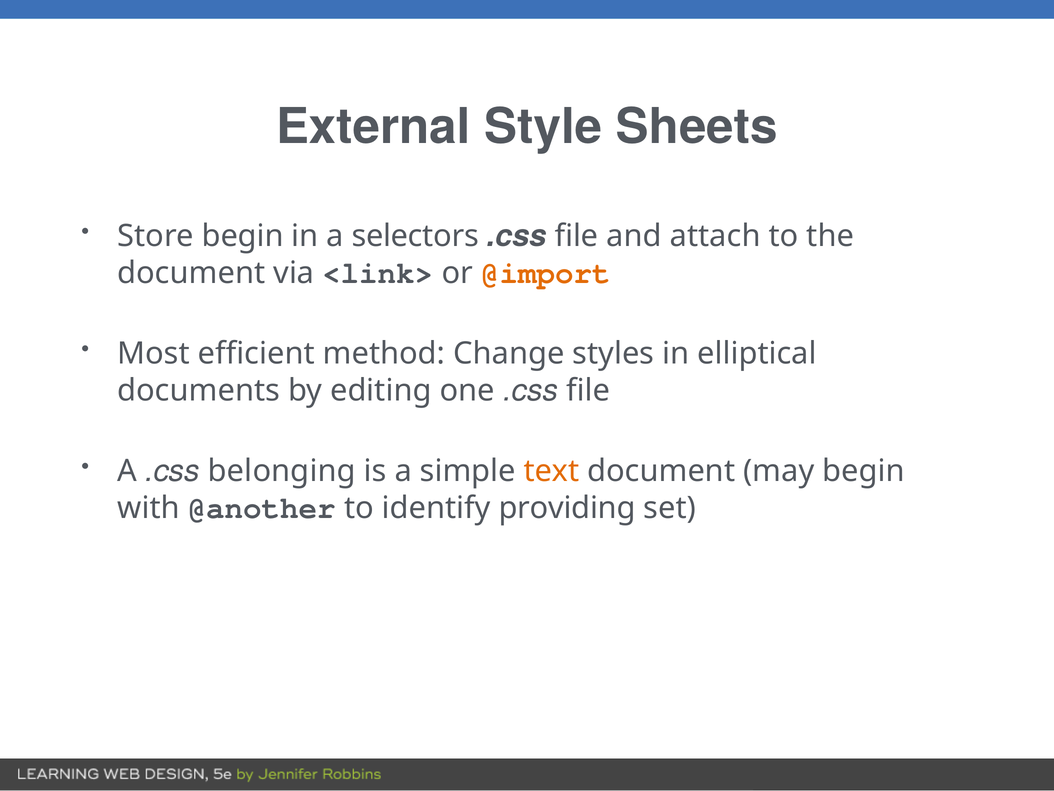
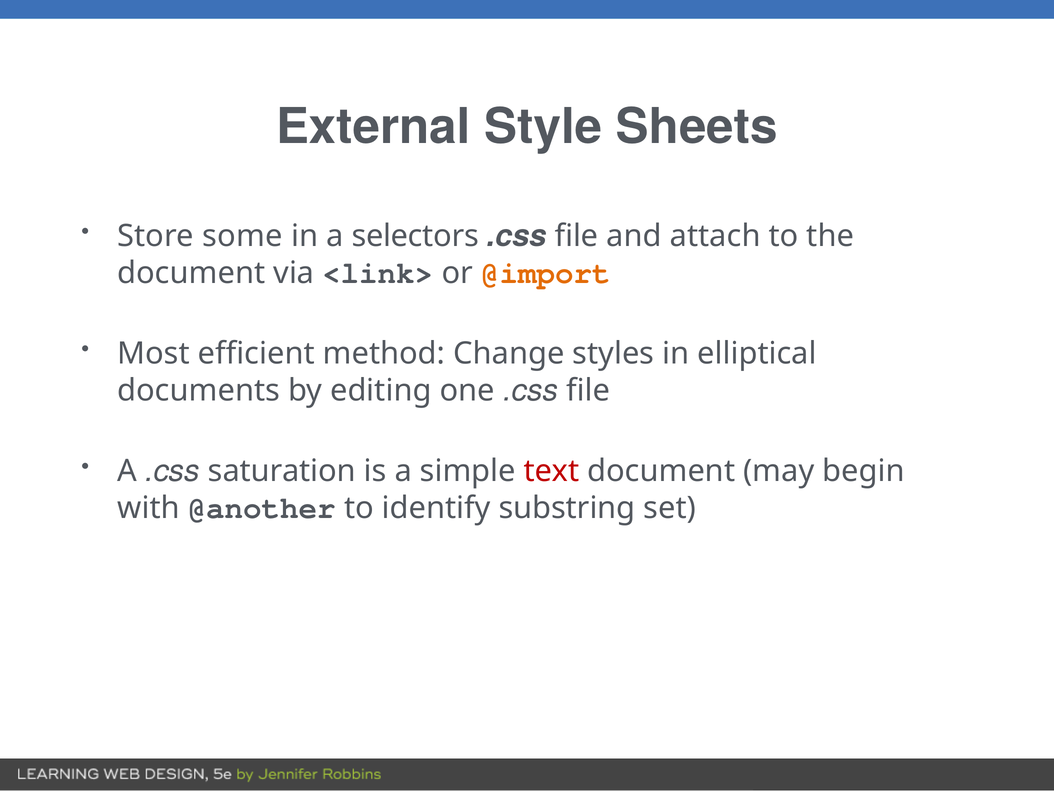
Store begin: begin -> some
belonging: belonging -> saturation
text colour: orange -> red
providing: providing -> substring
